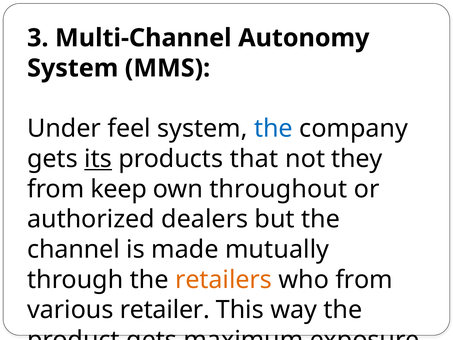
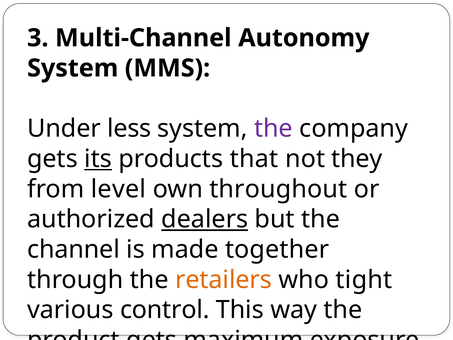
feel: feel -> less
the at (273, 129) colour: blue -> purple
keep: keep -> level
dealers underline: none -> present
mutually: mutually -> together
who from: from -> tight
retailer: retailer -> control
